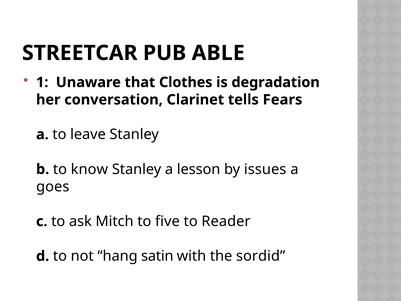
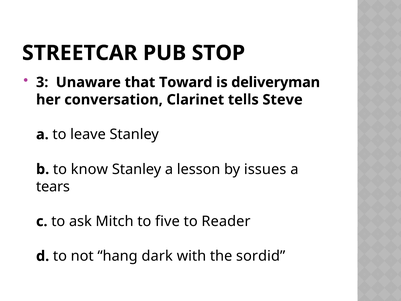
ABLE: ABLE -> STOP
1: 1 -> 3
Clothes: Clothes -> Toward
degradation: degradation -> deliveryman
Fears: Fears -> Steve
goes: goes -> tears
satin: satin -> dark
